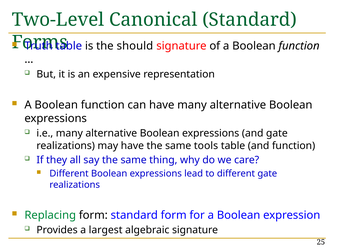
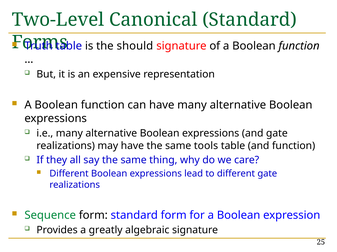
Replacing: Replacing -> Sequence
largest: largest -> greatly
